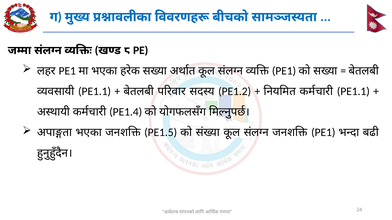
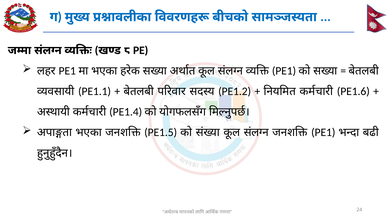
PE1.1 at (353, 92): PE1.1 -> PE1.6
